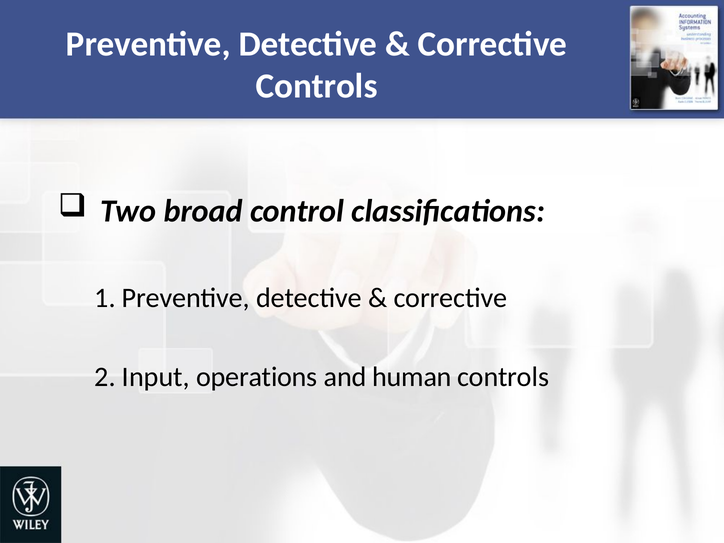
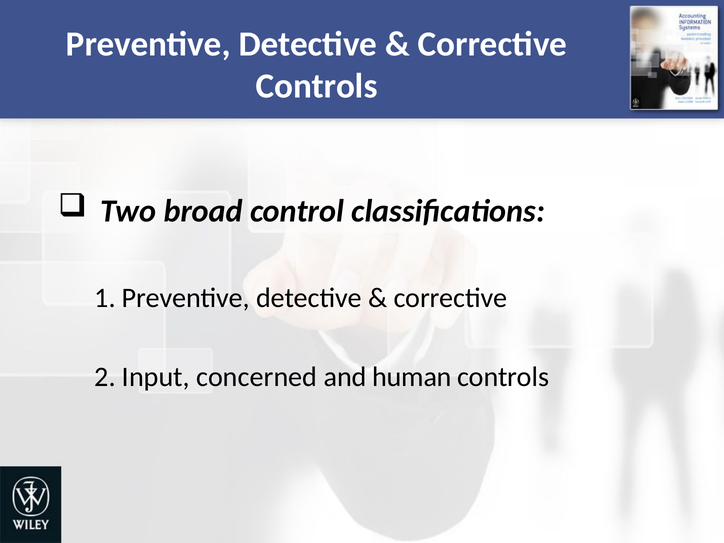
operations: operations -> concerned
